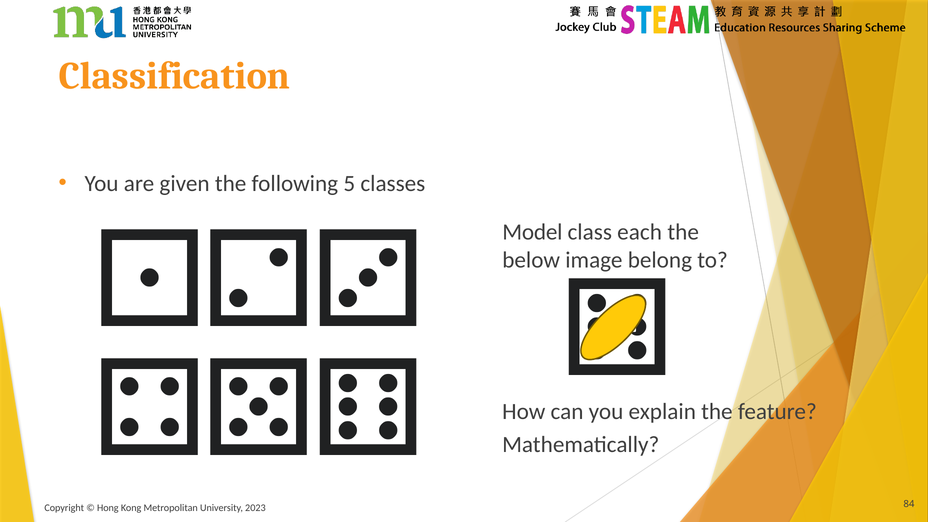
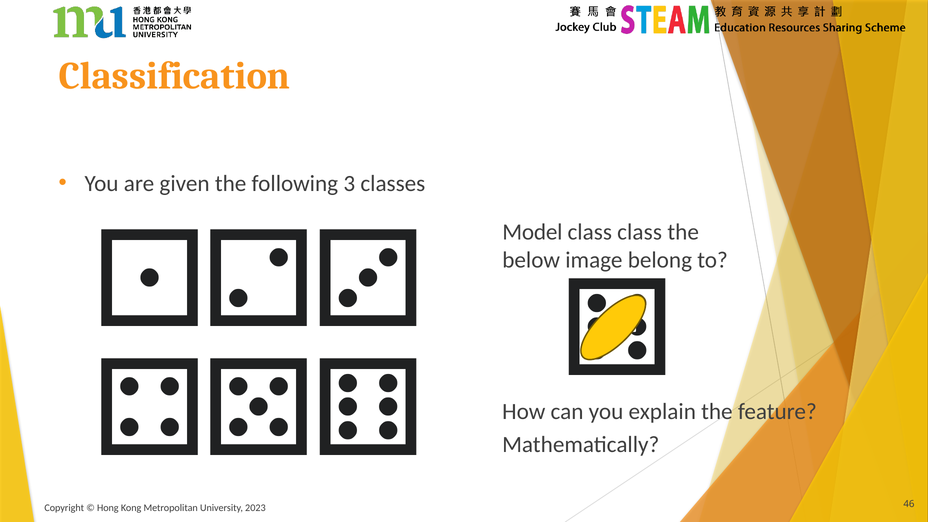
5: 5 -> 3
class each: each -> class
84: 84 -> 46
